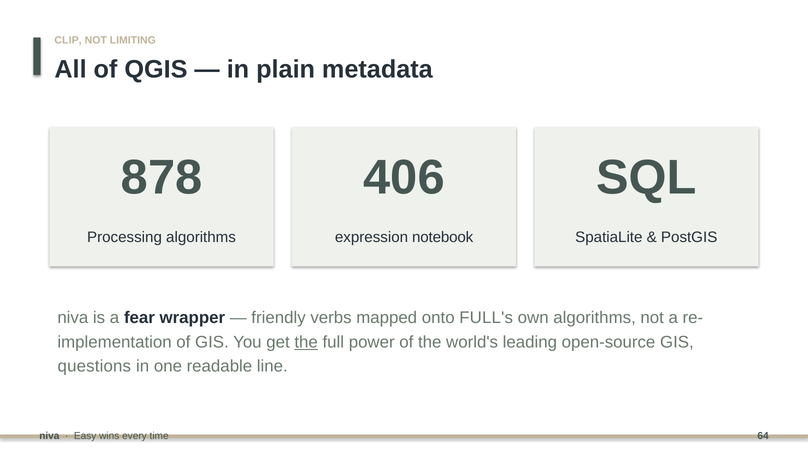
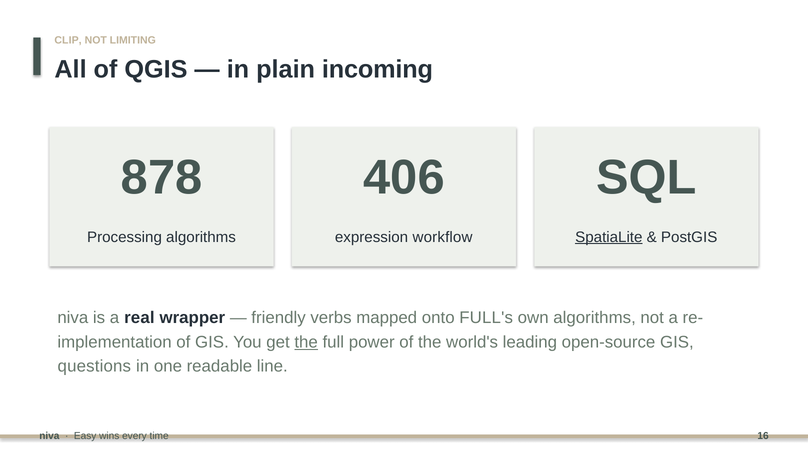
metadata: metadata -> incoming
notebook: notebook -> workflow
SpatiaLite underline: none -> present
fear: fear -> real
64: 64 -> 16
